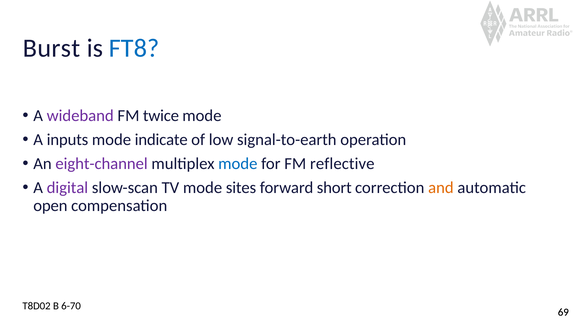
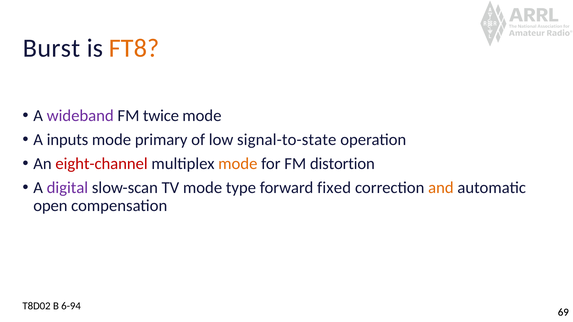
FT8 colour: blue -> orange
indicate: indicate -> primary
signal-to-earth: signal-to-earth -> signal-to-state
eight-channel colour: purple -> red
mode at (238, 164) colour: blue -> orange
reflective: reflective -> distortion
sites: sites -> type
short: short -> fixed
6-70: 6-70 -> 6-94
